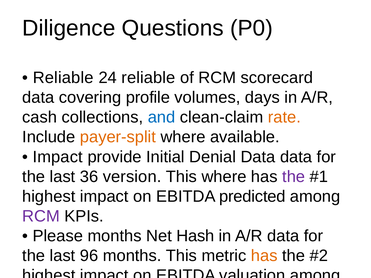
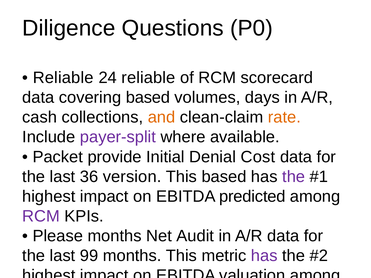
covering profile: profile -> based
and colour: blue -> orange
payer-split colour: orange -> purple
Impact at (58, 157): Impact -> Packet
Denial Data: Data -> Cost
This where: where -> based
Hash: Hash -> Audit
96: 96 -> 99
has at (264, 256) colour: orange -> purple
